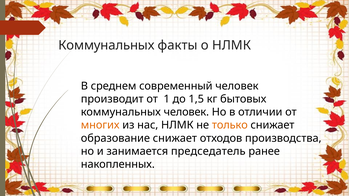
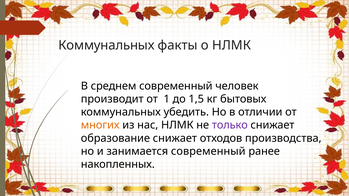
коммунальных человек: человек -> убедить
только colour: orange -> purple
занимается председатель: председатель -> современный
